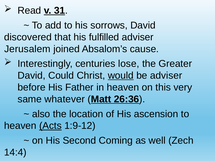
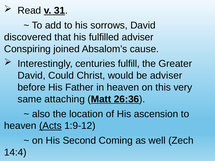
Jerusalem: Jerusalem -> Conspiring
lose: lose -> fulfill
would underline: present -> none
whatever: whatever -> attaching
